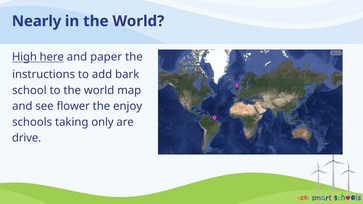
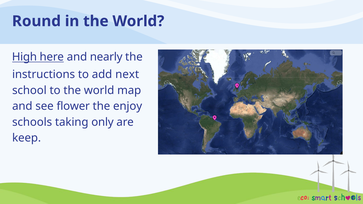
Nearly: Nearly -> Round
paper: paper -> nearly
bark: bark -> next
drive: drive -> keep
